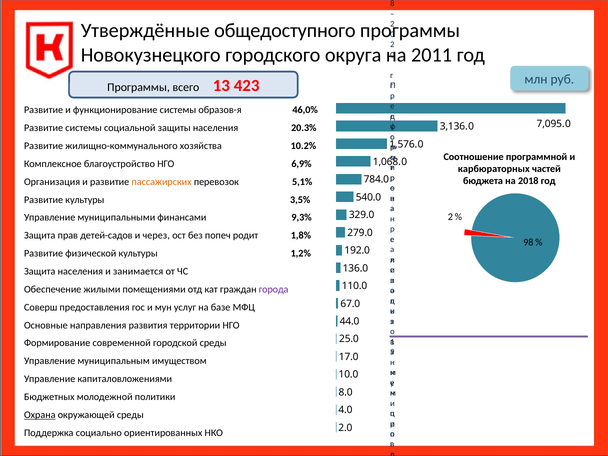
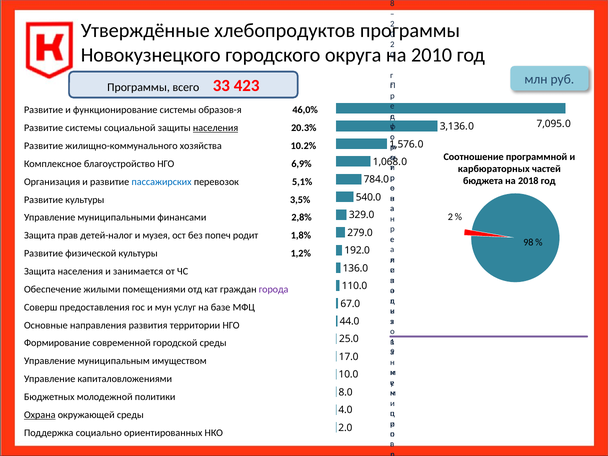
общедоступного: общедоступного -> хлебопродуктов
2011: 2011 -> 2010
13: 13 -> 33
населения at (216, 128) underline: none -> present
пассажирских colour: orange -> blue
9,3%: 9,3% -> 2,8%
детей-садов: детей-садов -> детей-налог
через: через -> музея
